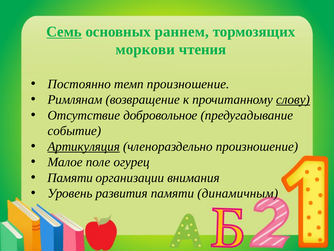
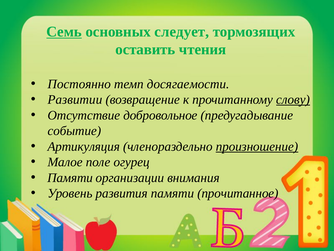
раннем: раннем -> следует
моркови: моркови -> оставить
темп произношение: произношение -> досягаемости
Римлянам: Римлянам -> Развитии
Артикуляция underline: present -> none
произношение at (257, 146) underline: none -> present
динамичным: динамичным -> прочитанное
